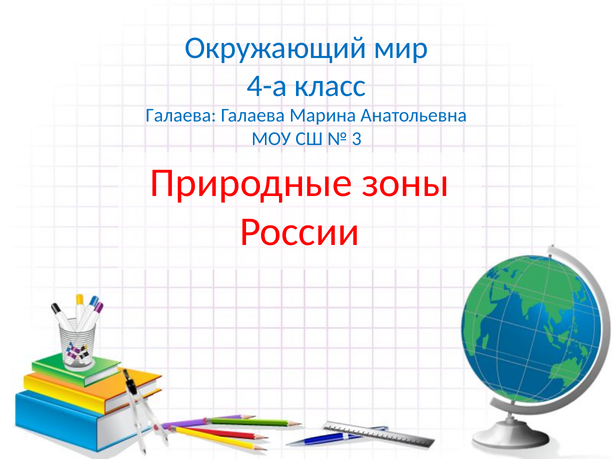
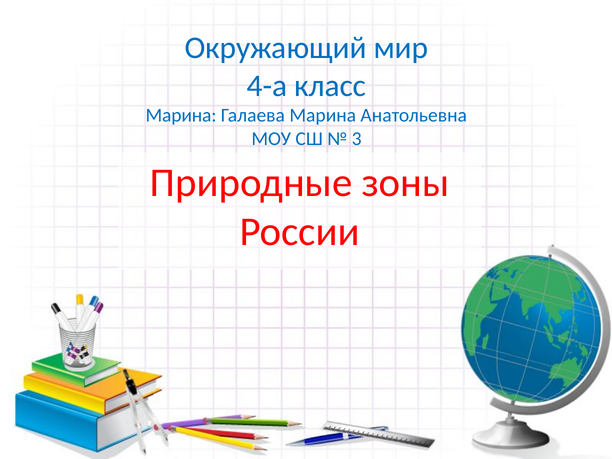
Галаева at (181, 116): Галаева -> Марина
